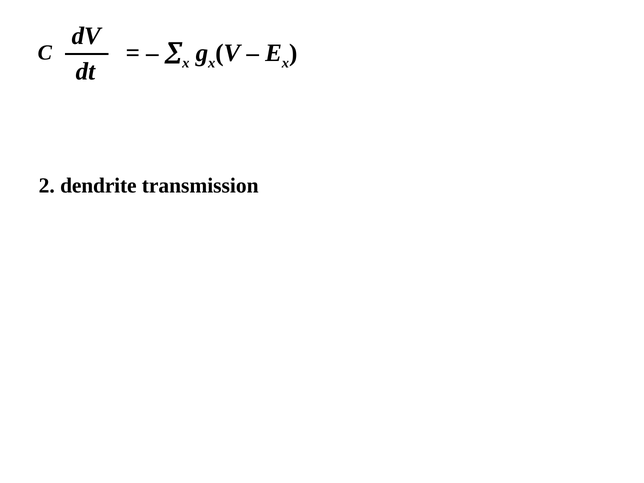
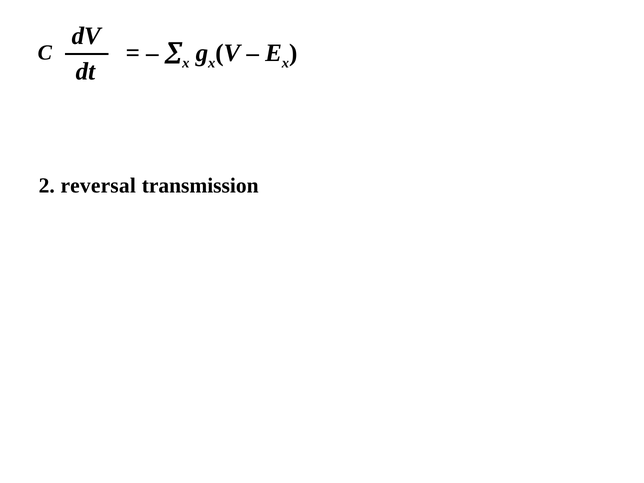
dendrite: dendrite -> reversal
